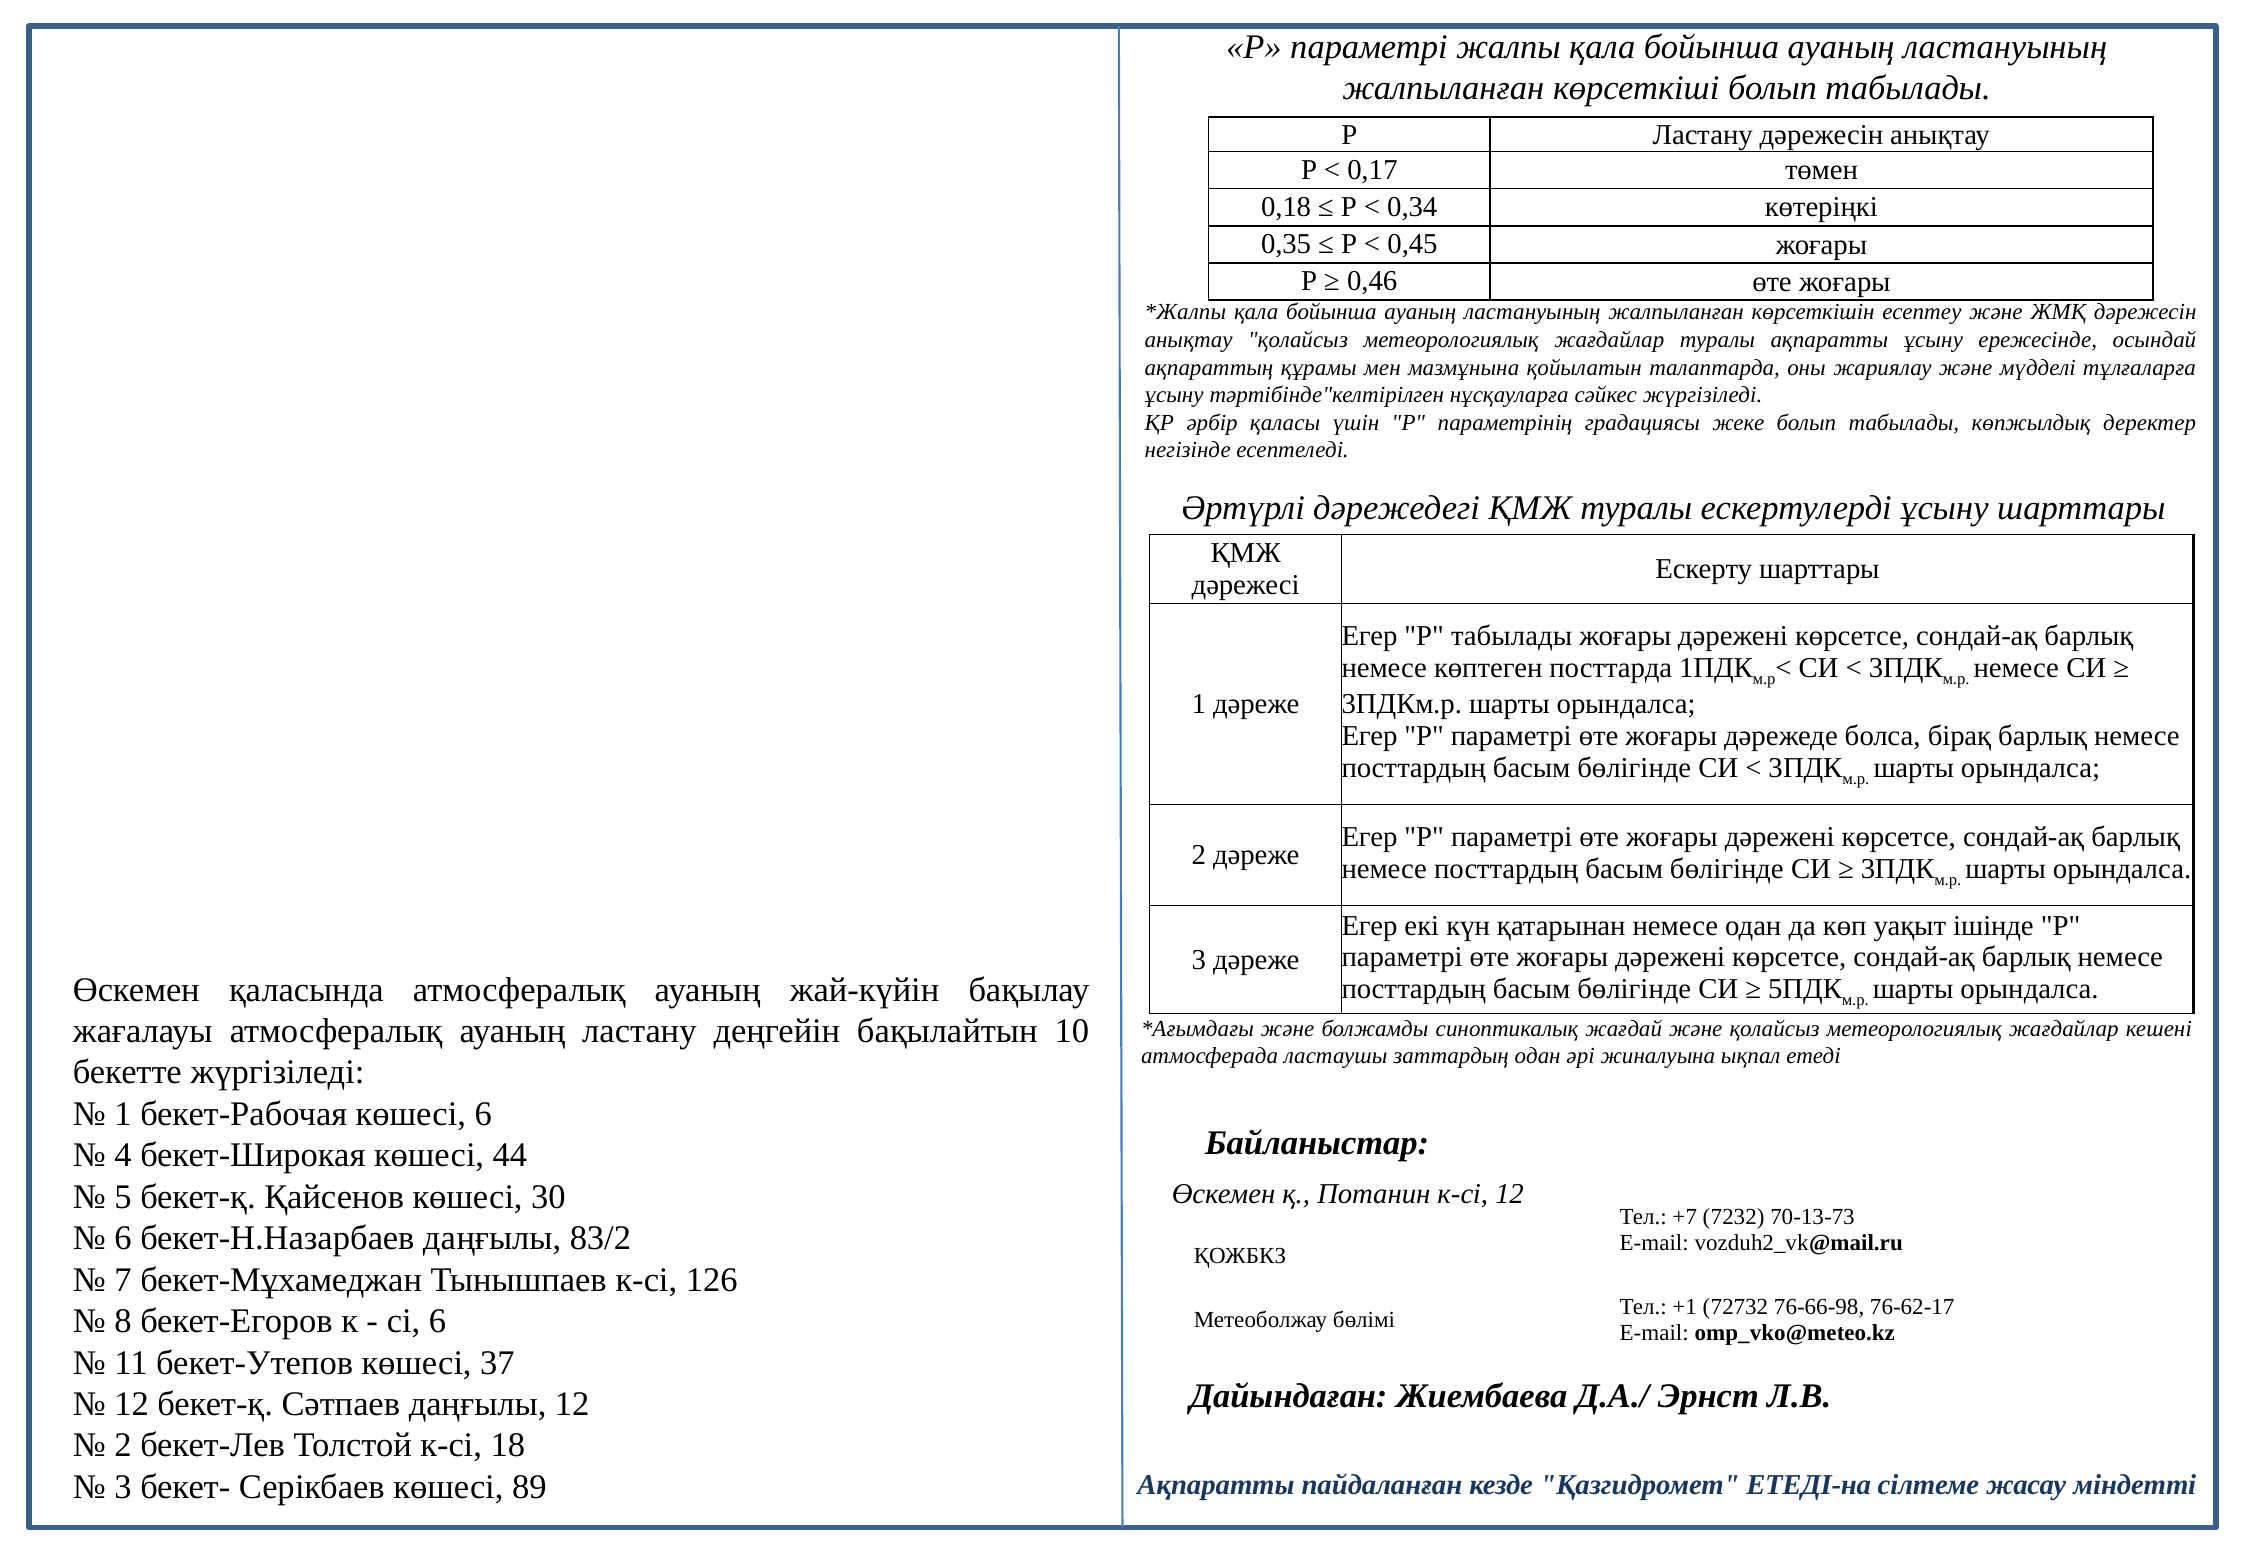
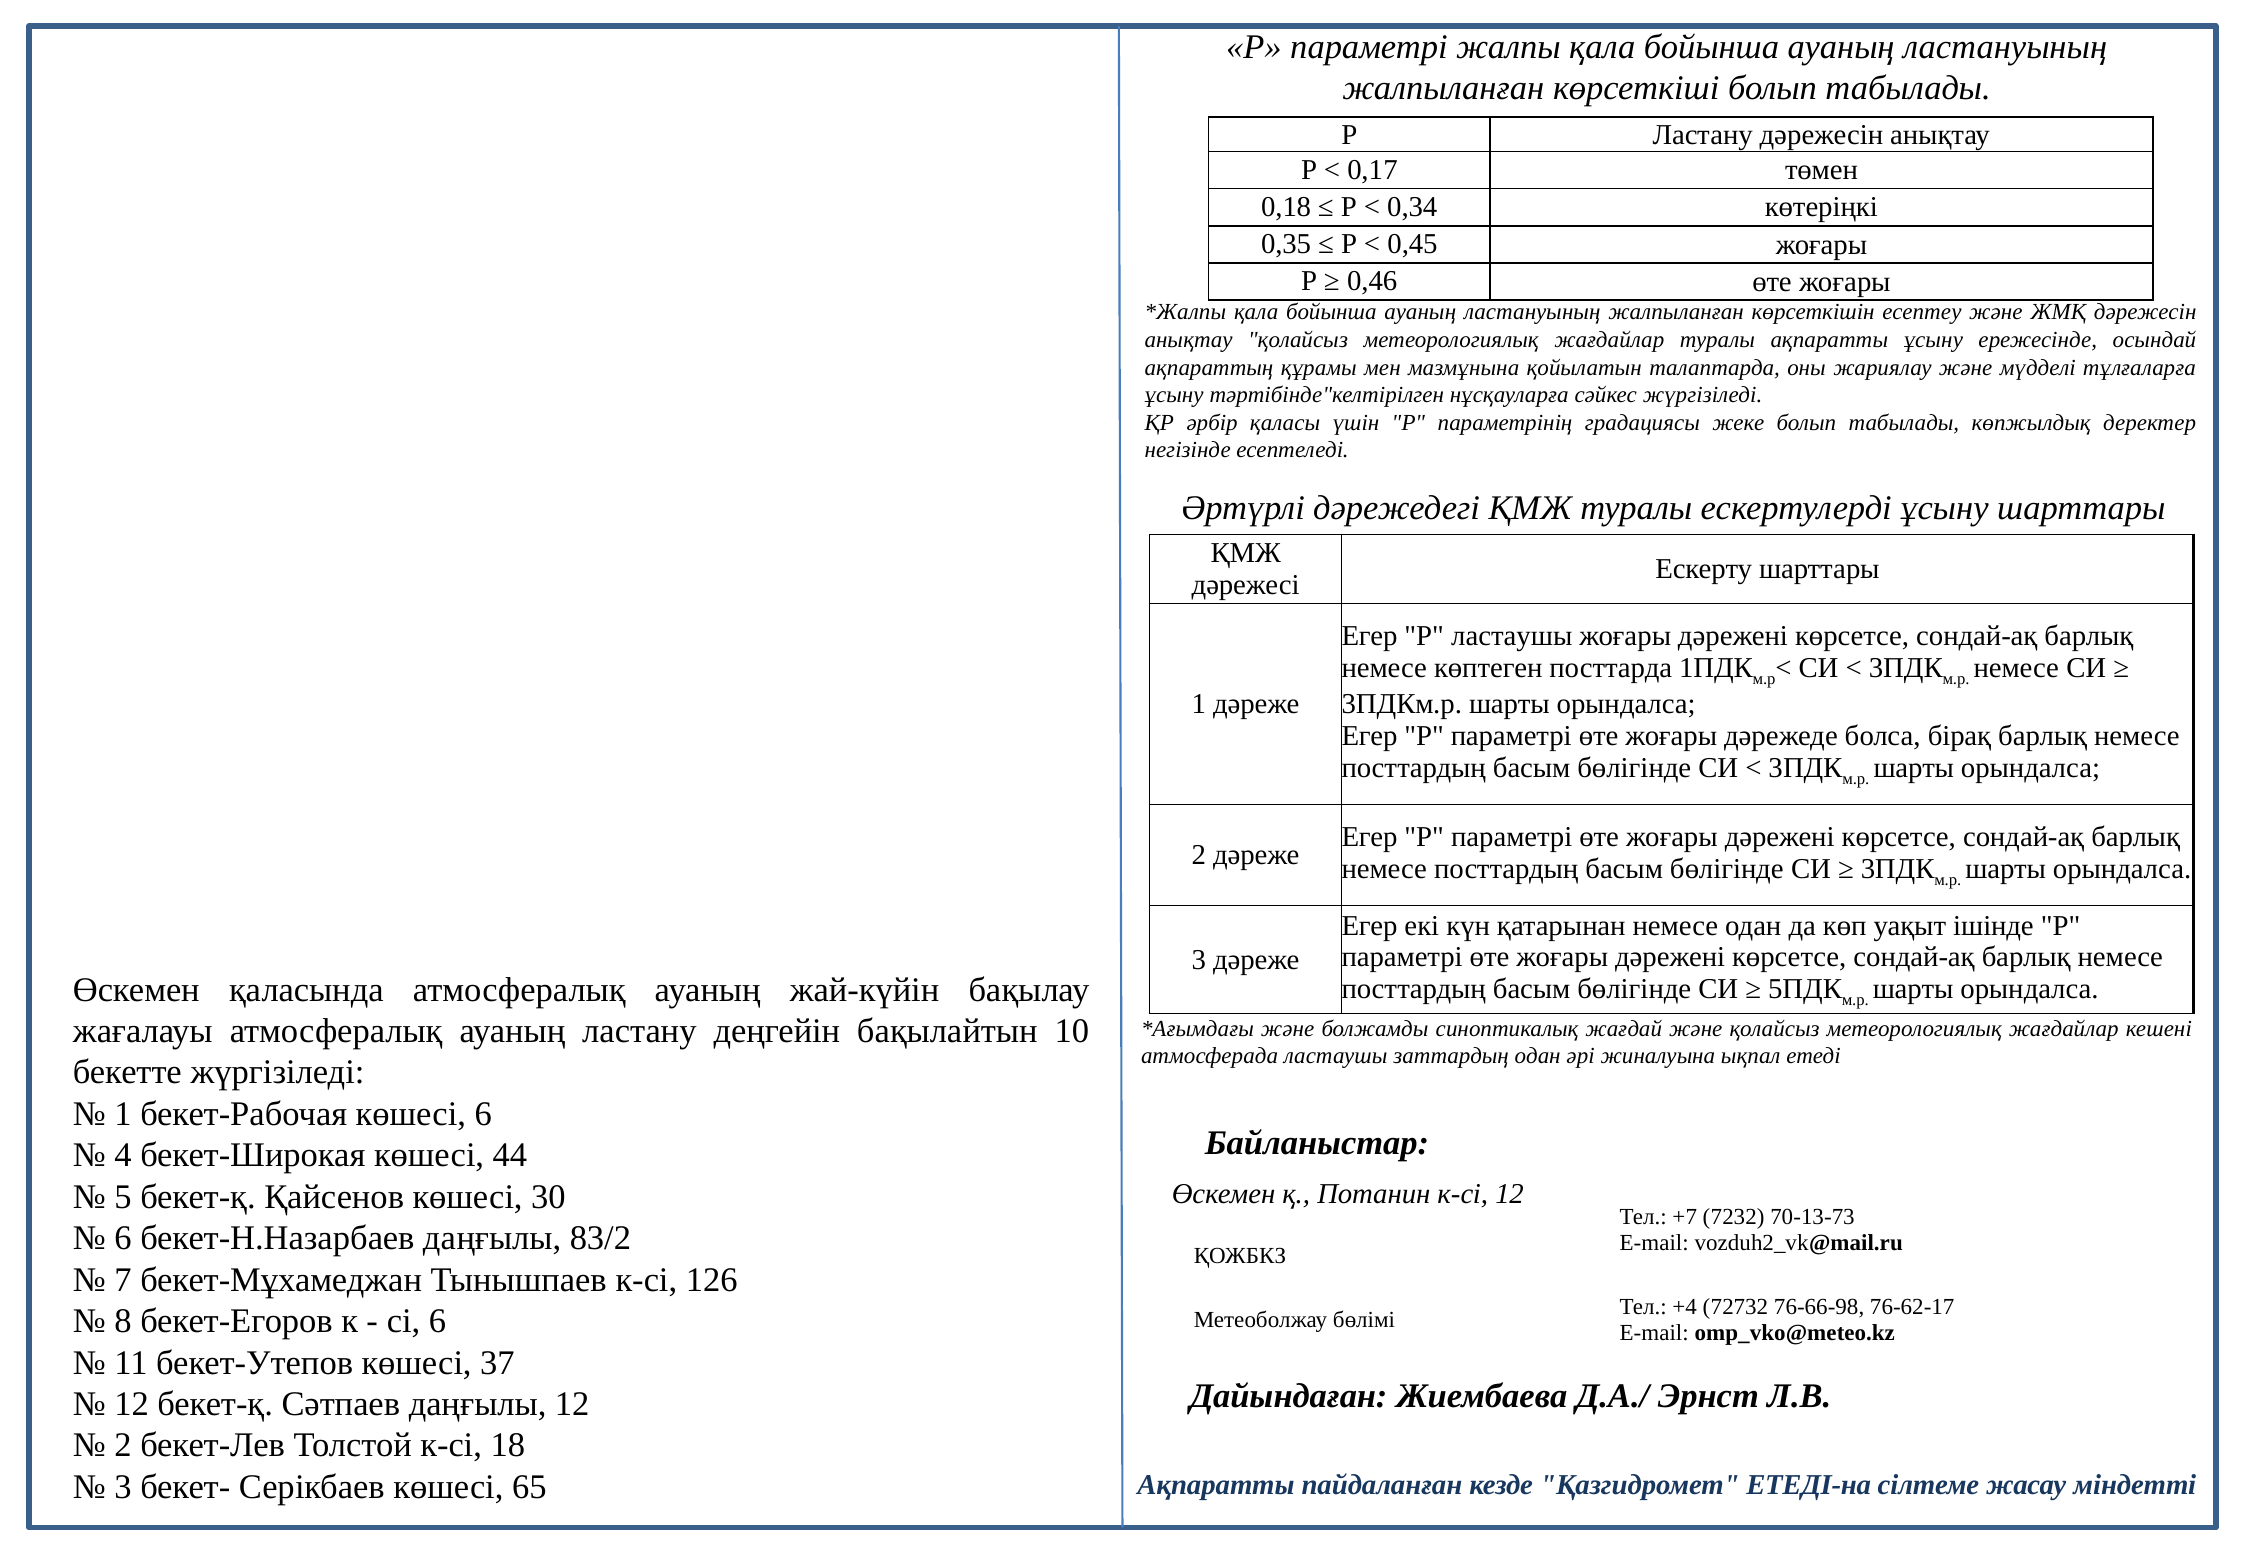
Р табылады: табылады -> ластаушы
+1: +1 -> +4
89: 89 -> 65
